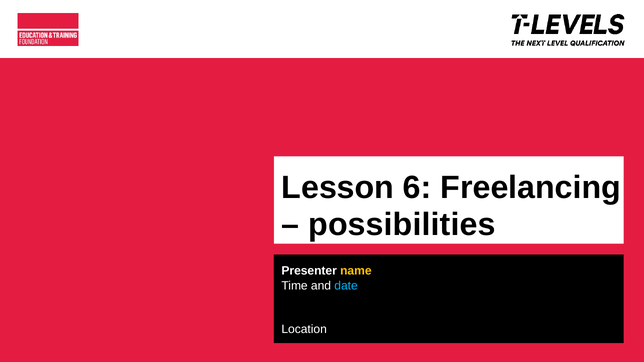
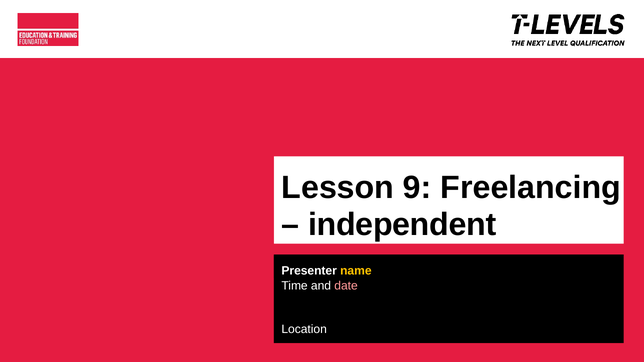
6: 6 -> 9
possibilities: possibilities -> independent
date colour: light blue -> pink
